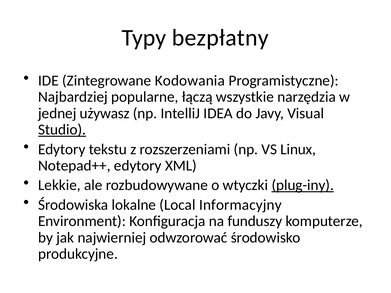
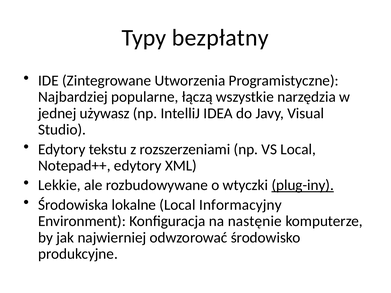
Kodowania: Kodowania -> Utworzenia
Studio underline: present -> none
VS Linux: Linux -> Local
funduszy: funduszy -> nastęnie
